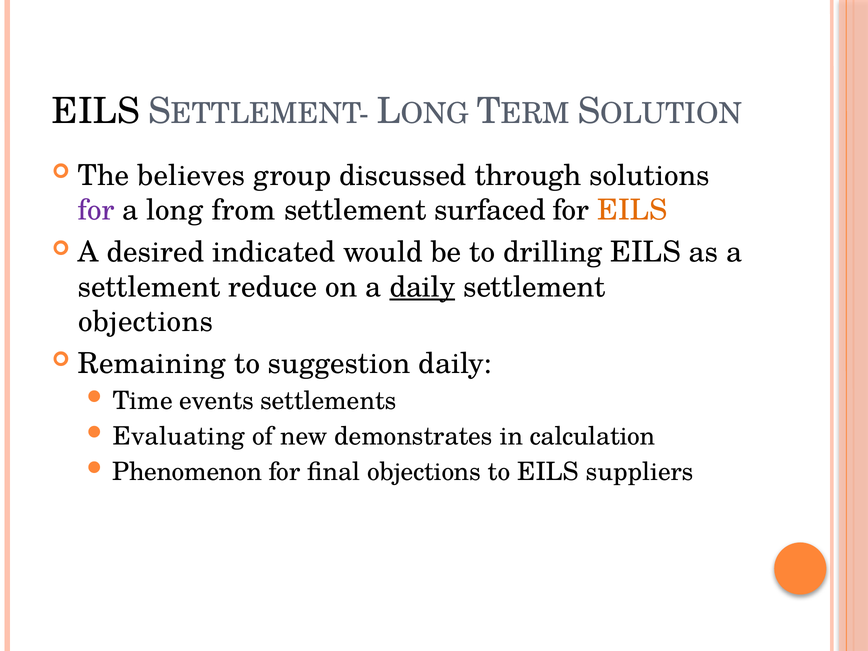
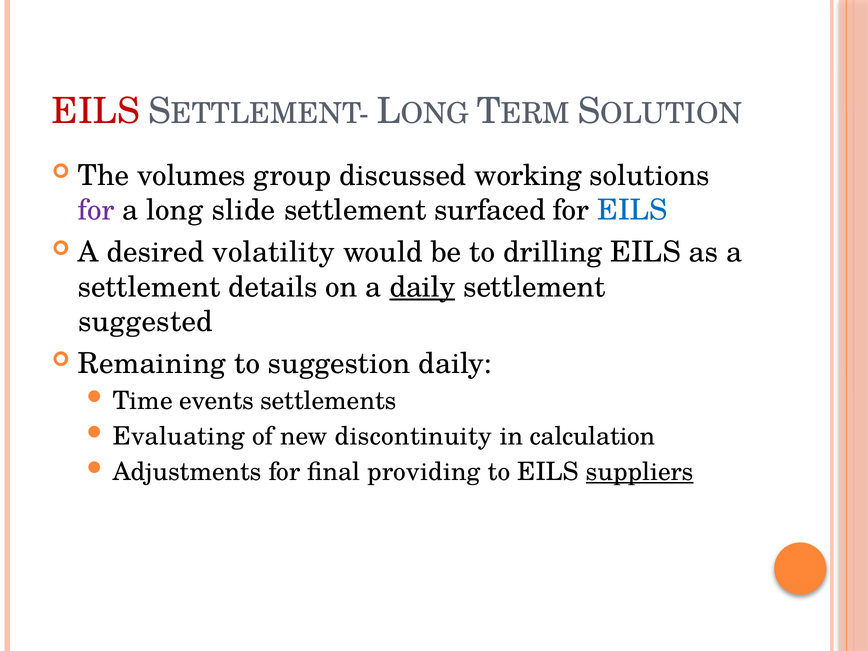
EILS at (96, 111) colour: black -> red
believes: believes -> volumes
through: through -> working
from: from -> slide
EILS at (632, 210) colour: orange -> blue
indicated: indicated -> volatility
reduce: reduce -> details
objections at (146, 322): objections -> suggested
demonstrates: demonstrates -> discontinuity
Phenomenon: Phenomenon -> Adjustments
final objections: objections -> providing
suppliers underline: none -> present
